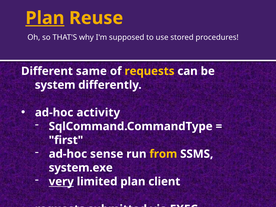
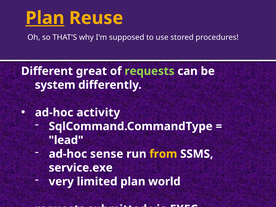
same: same -> great
requests at (149, 71) colour: yellow -> light green
first: first -> lead
system.exe: system.exe -> service.exe
very underline: present -> none
client: client -> world
